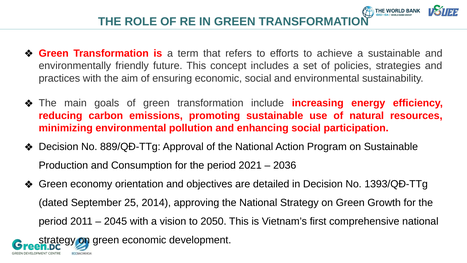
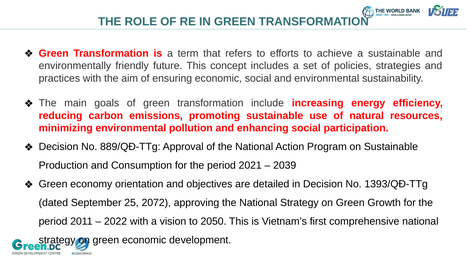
2036: 2036 -> 2039
2014: 2014 -> 2072
2045: 2045 -> 2022
